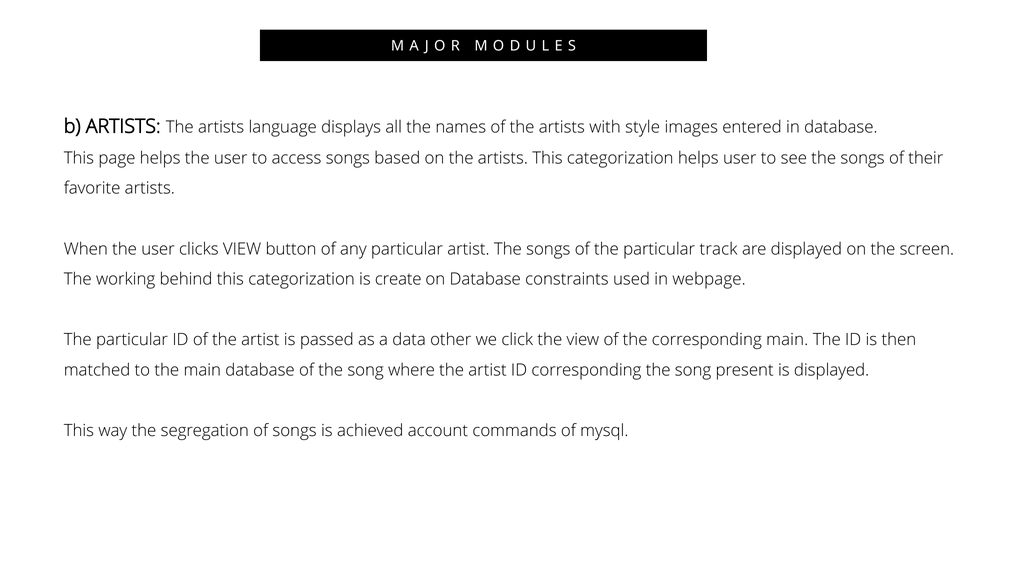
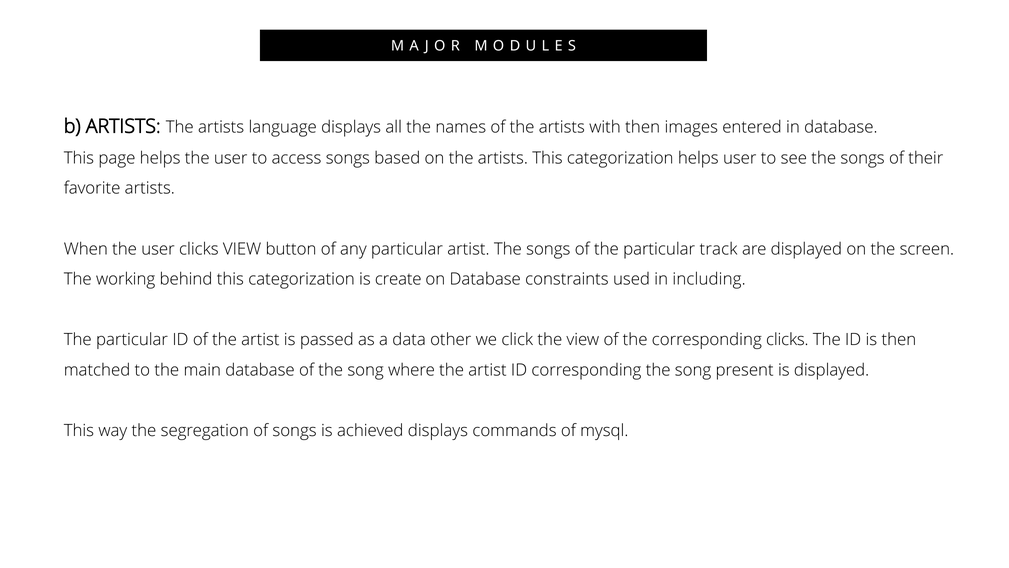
with style: style -> then
webpage: webpage -> including
corresponding main: main -> clicks
achieved account: account -> displays
